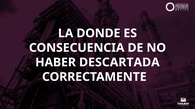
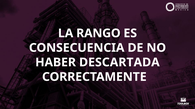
DONDE: DONDE -> RANGO
